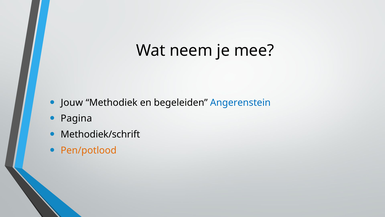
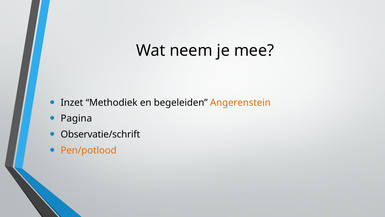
Jouw: Jouw -> Inzet
Angerenstein colour: blue -> orange
Methodiek/schrift: Methodiek/schrift -> Observatie/schrift
